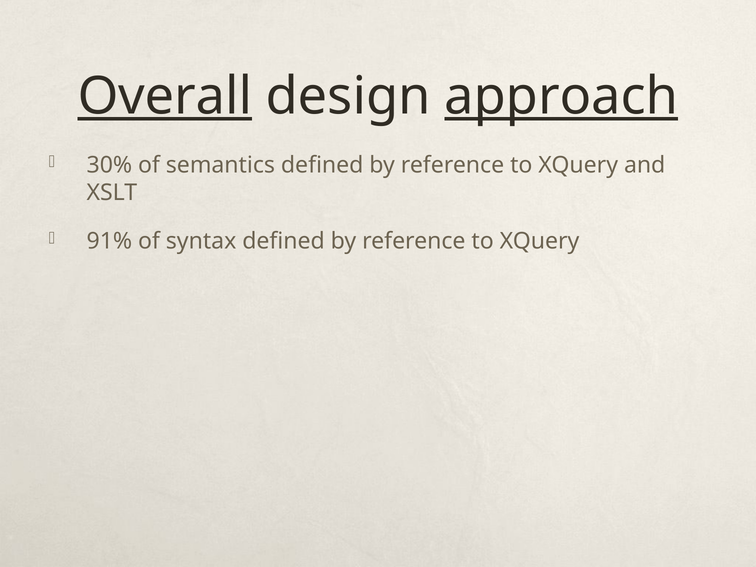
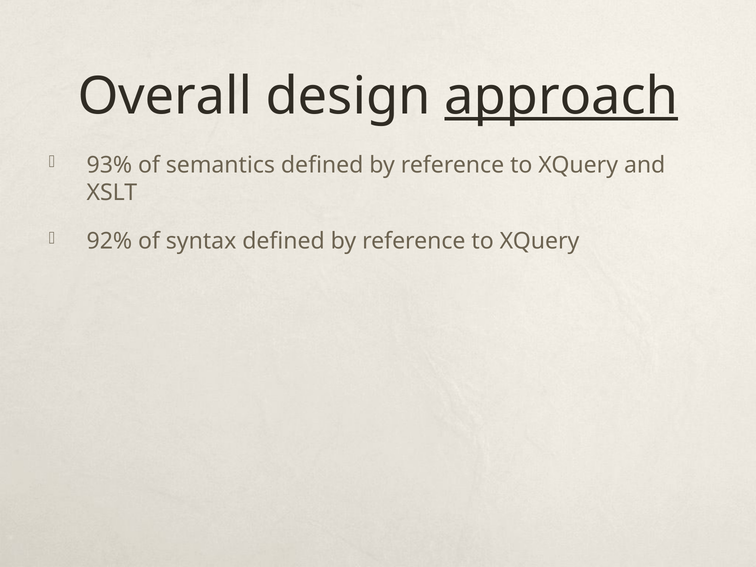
Overall underline: present -> none
30%: 30% -> 93%
91%: 91% -> 92%
